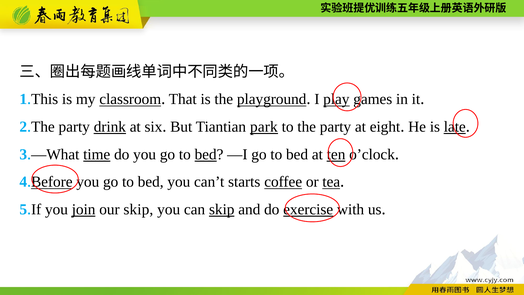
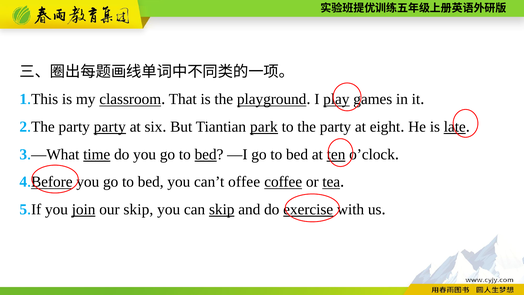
party drink: drink -> party
starts: starts -> offee
